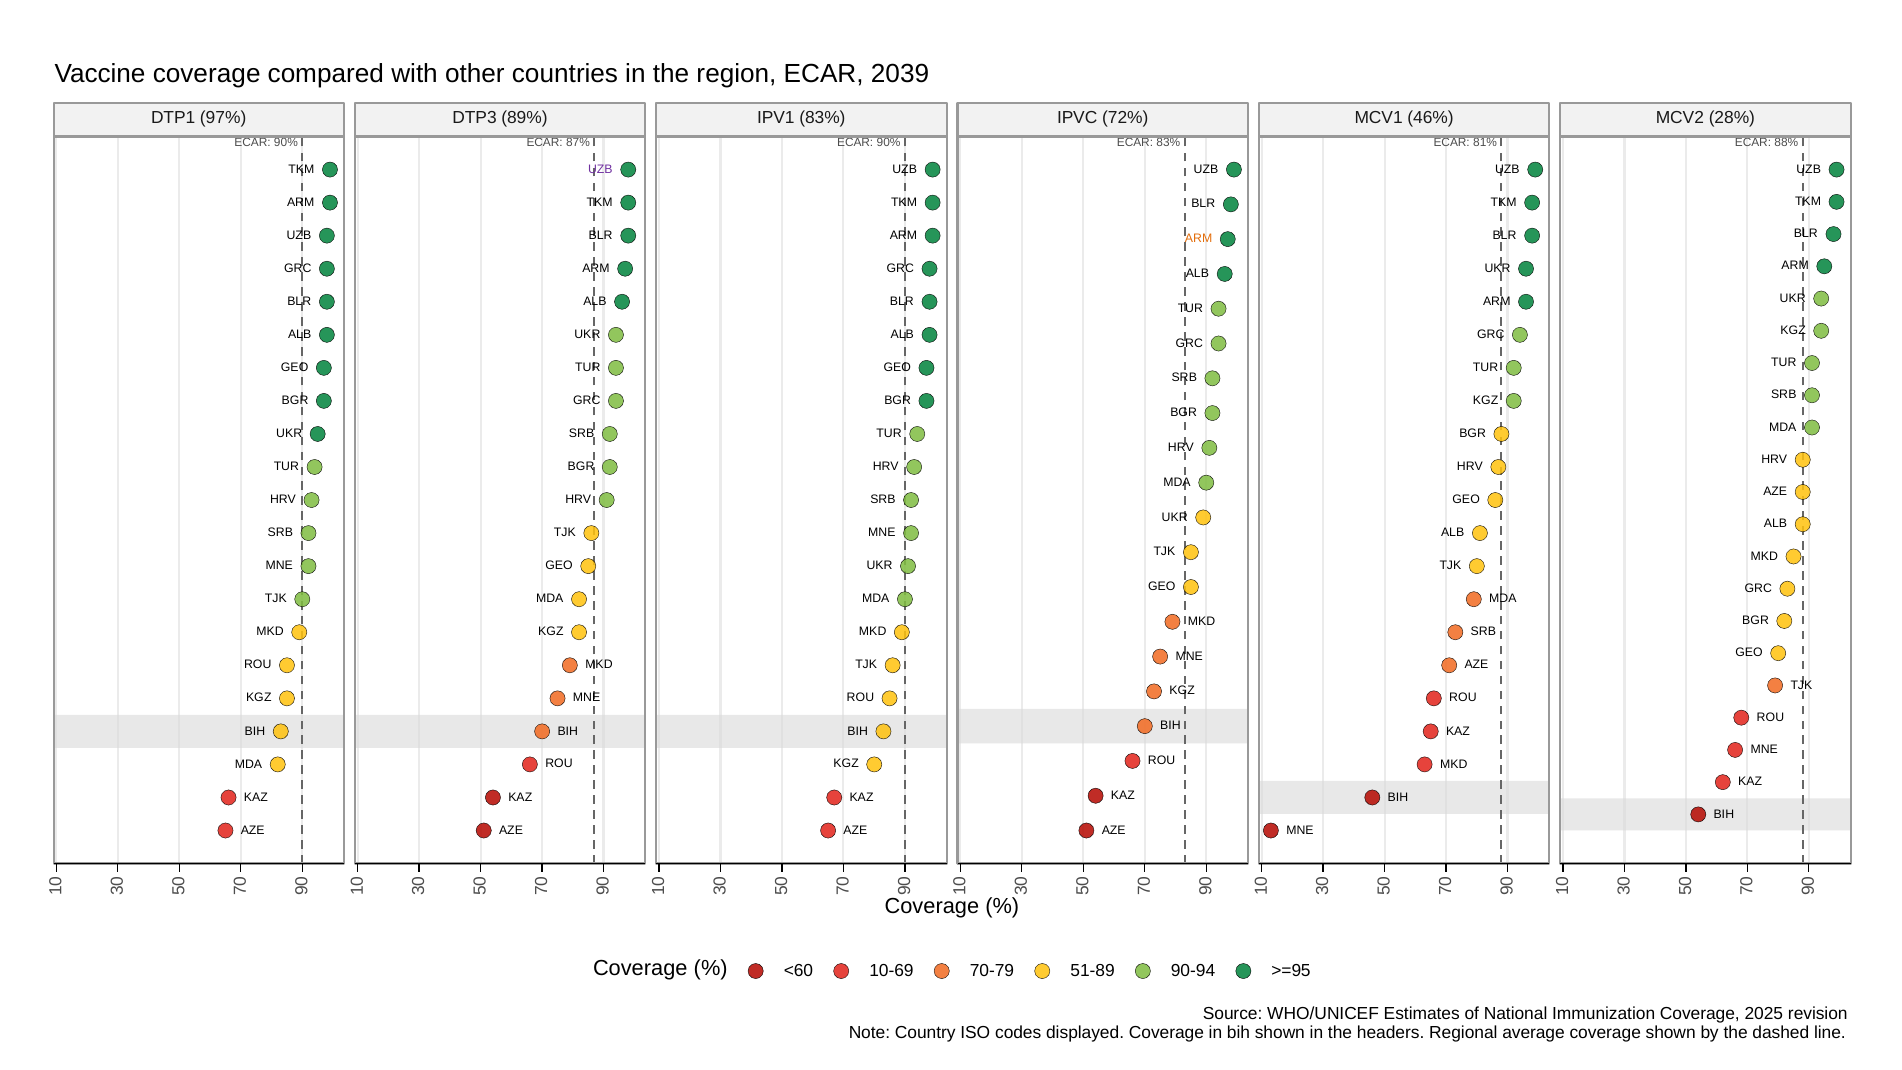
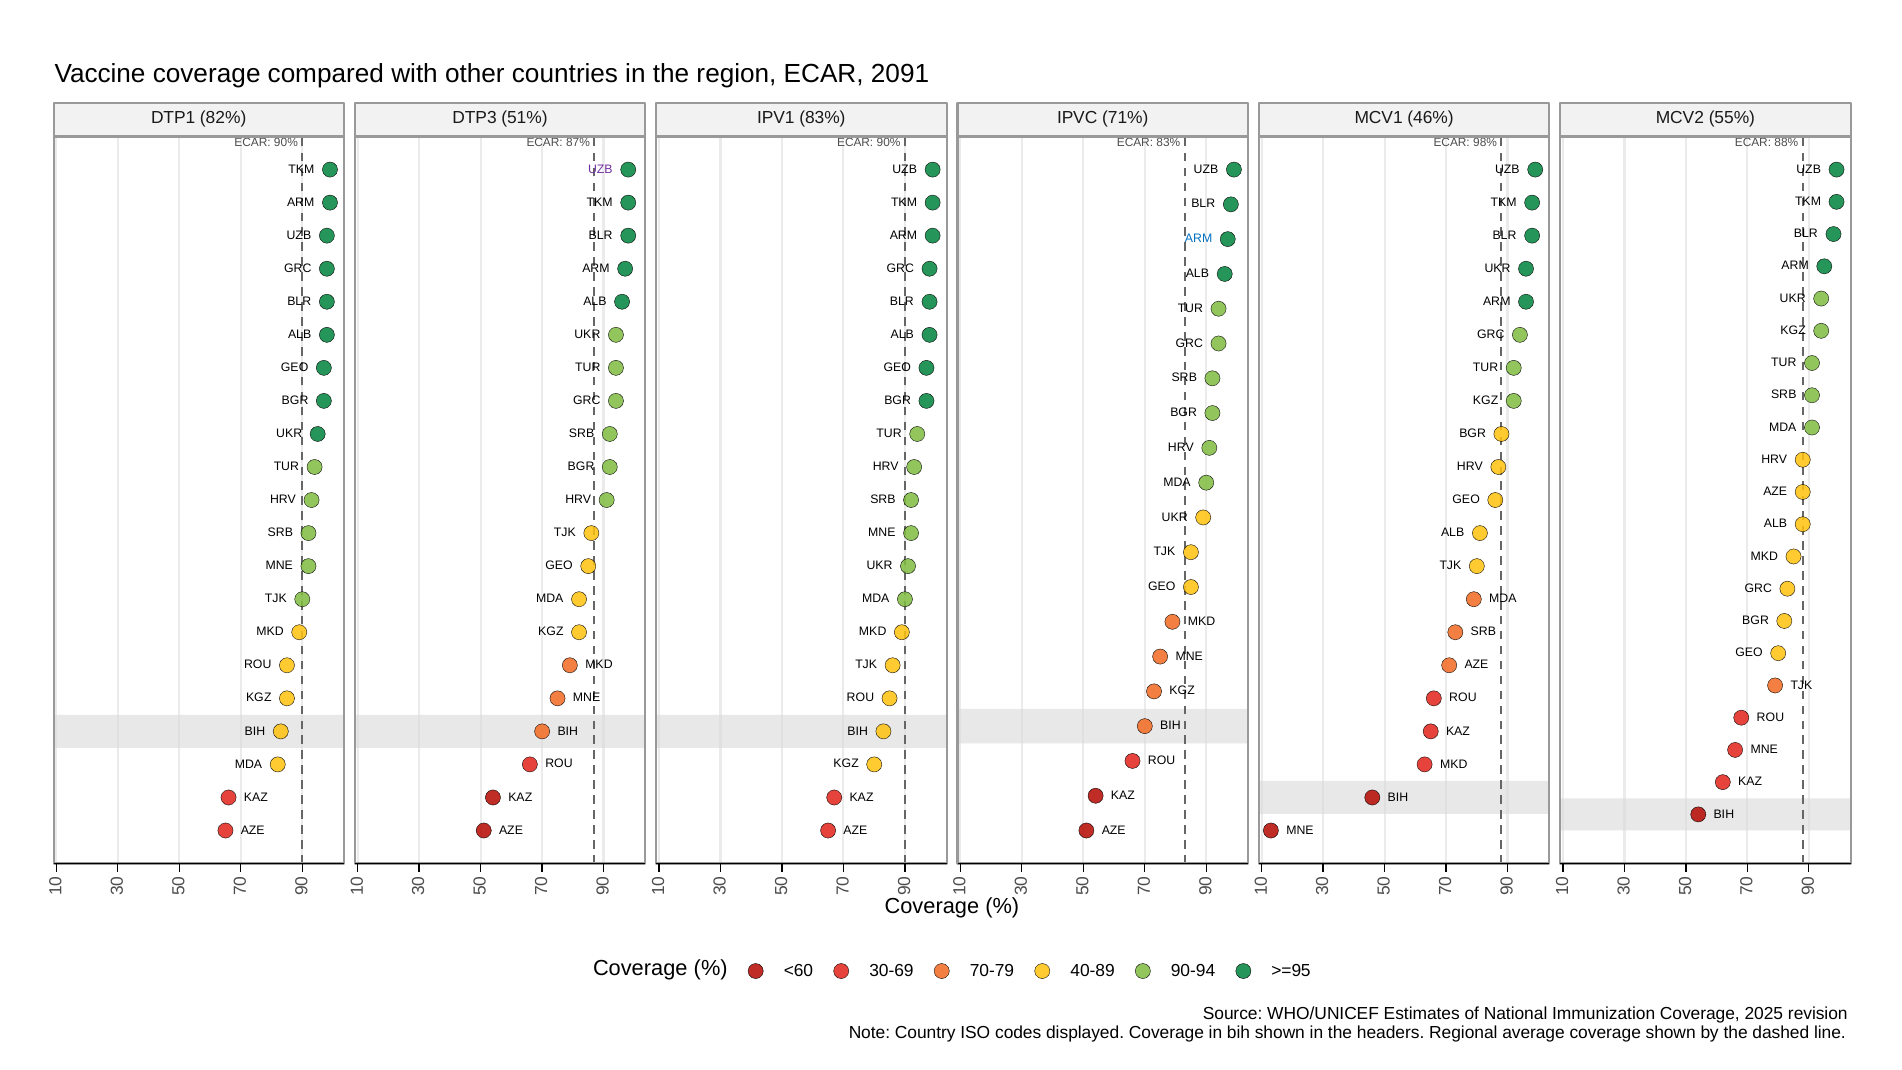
2039: 2039 -> 2091
97%: 97% -> 82%
89%: 89% -> 51%
72%: 72% -> 71%
28%: 28% -> 55%
81%: 81% -> 98%
ARM at (1199, 239) colour: orange -> blue
10-69: 10-69 -> 30-69
51-89: 51-89 -> 40-89
